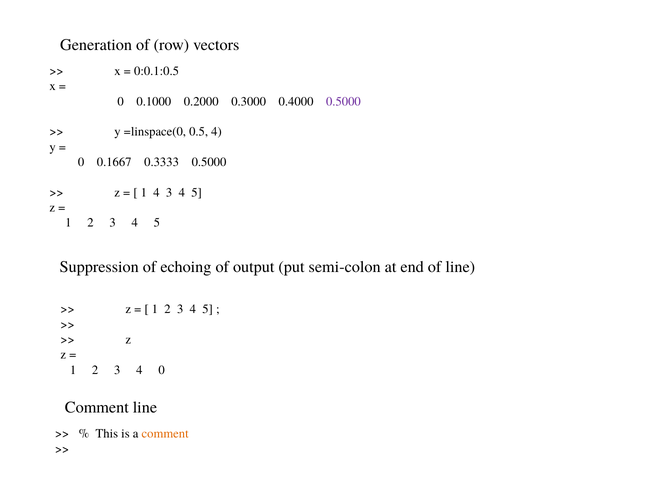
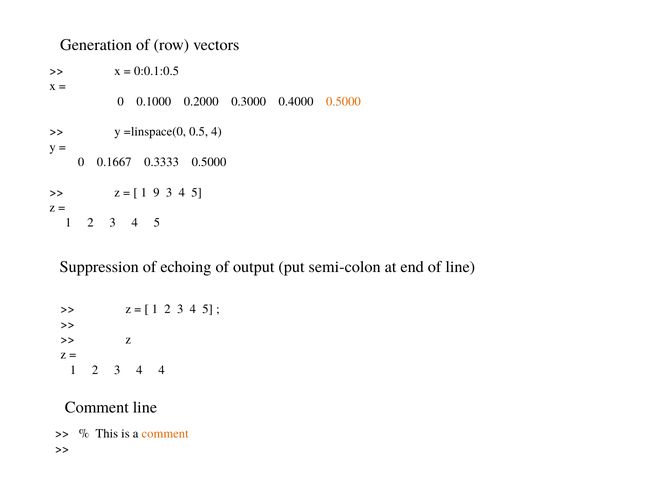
0.5000 at (343, 101) colour: purple -> orange
1 4: 4 -> 9
4 0: 0 -> 4
